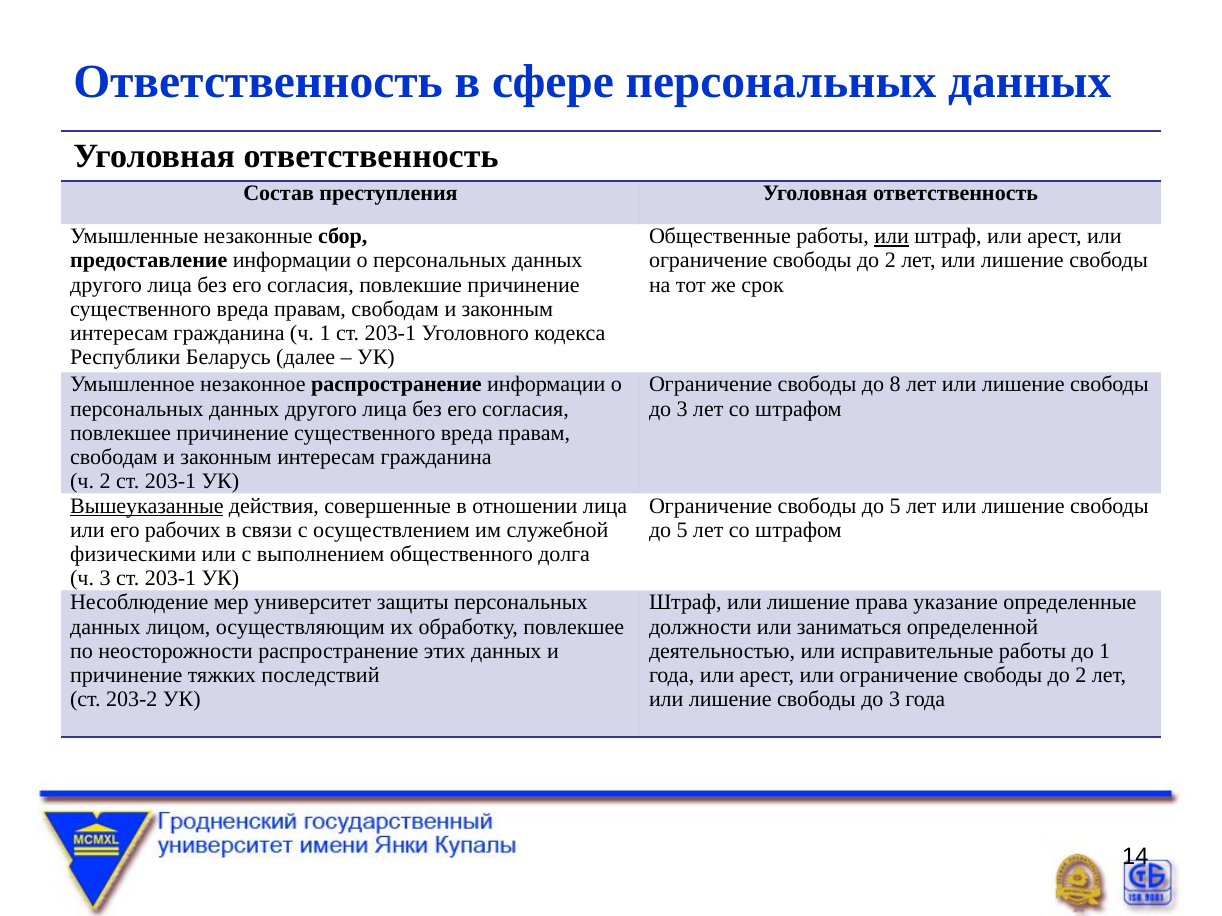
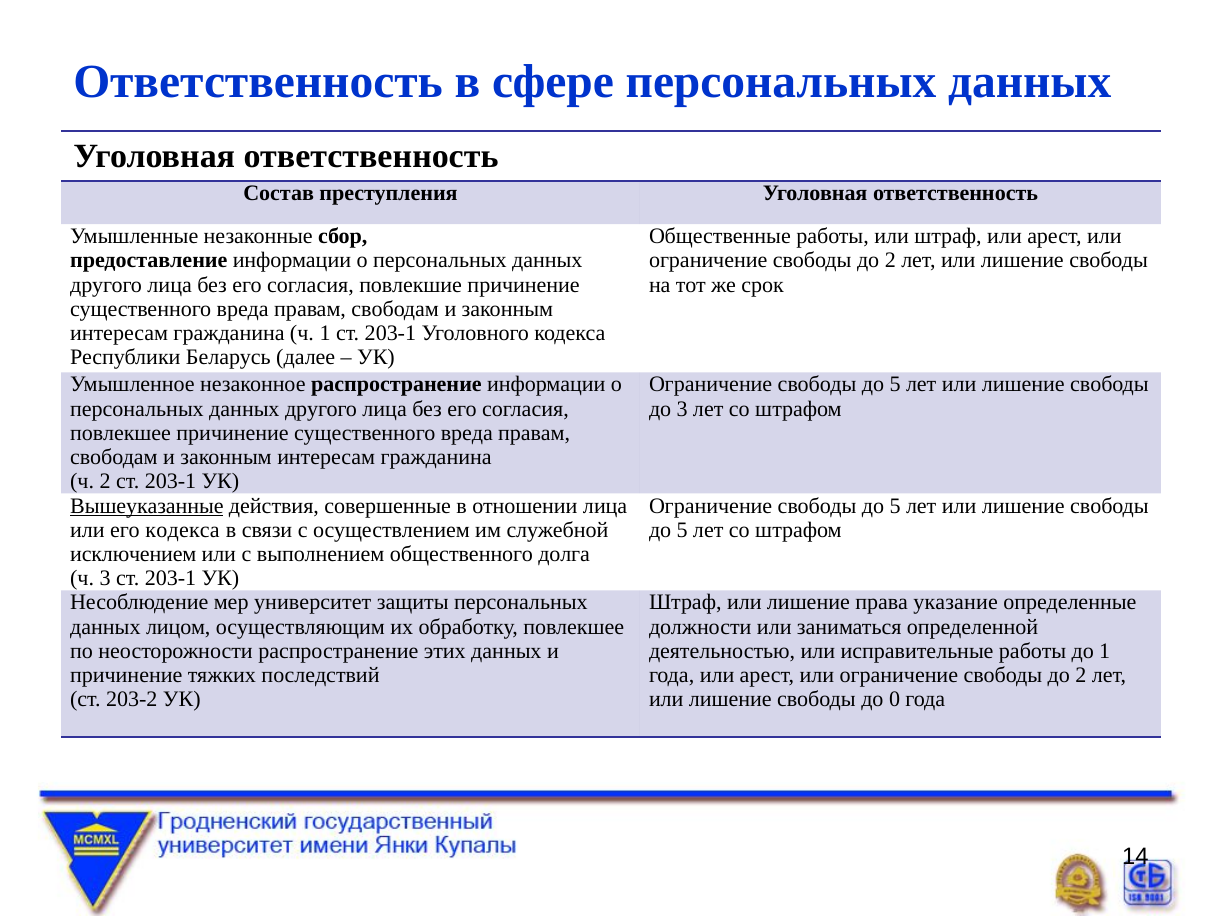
или at (892, 236) underline: present -> none
8 at (895, 385): 8 -> 5
его рабочих: рабочих -> кодекса
физическими: физическими -> исключением
3 at (895, 700): 3 -> 0
